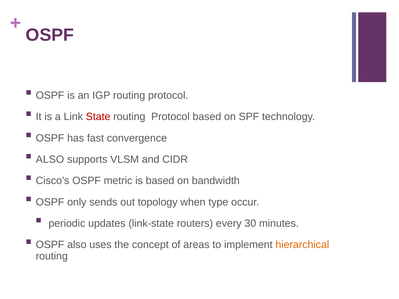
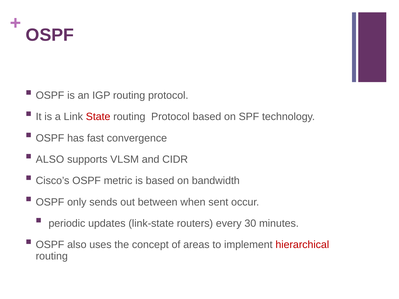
topology: topology -> between
type: type -> sent
hierarchical colour: orange -> red
